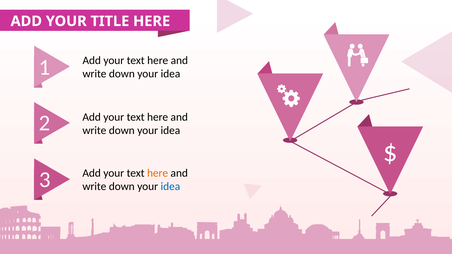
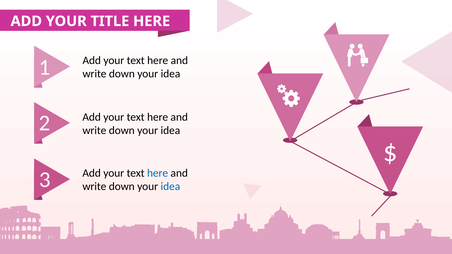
here at (158, 173) colour: orange -> blue
